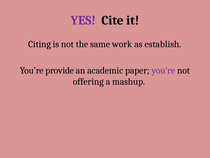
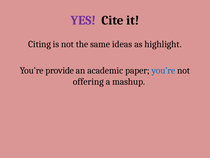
work: work -> ideas
establish: establish -> highlight
you’re at (163, 70) colour: purple -> blue
